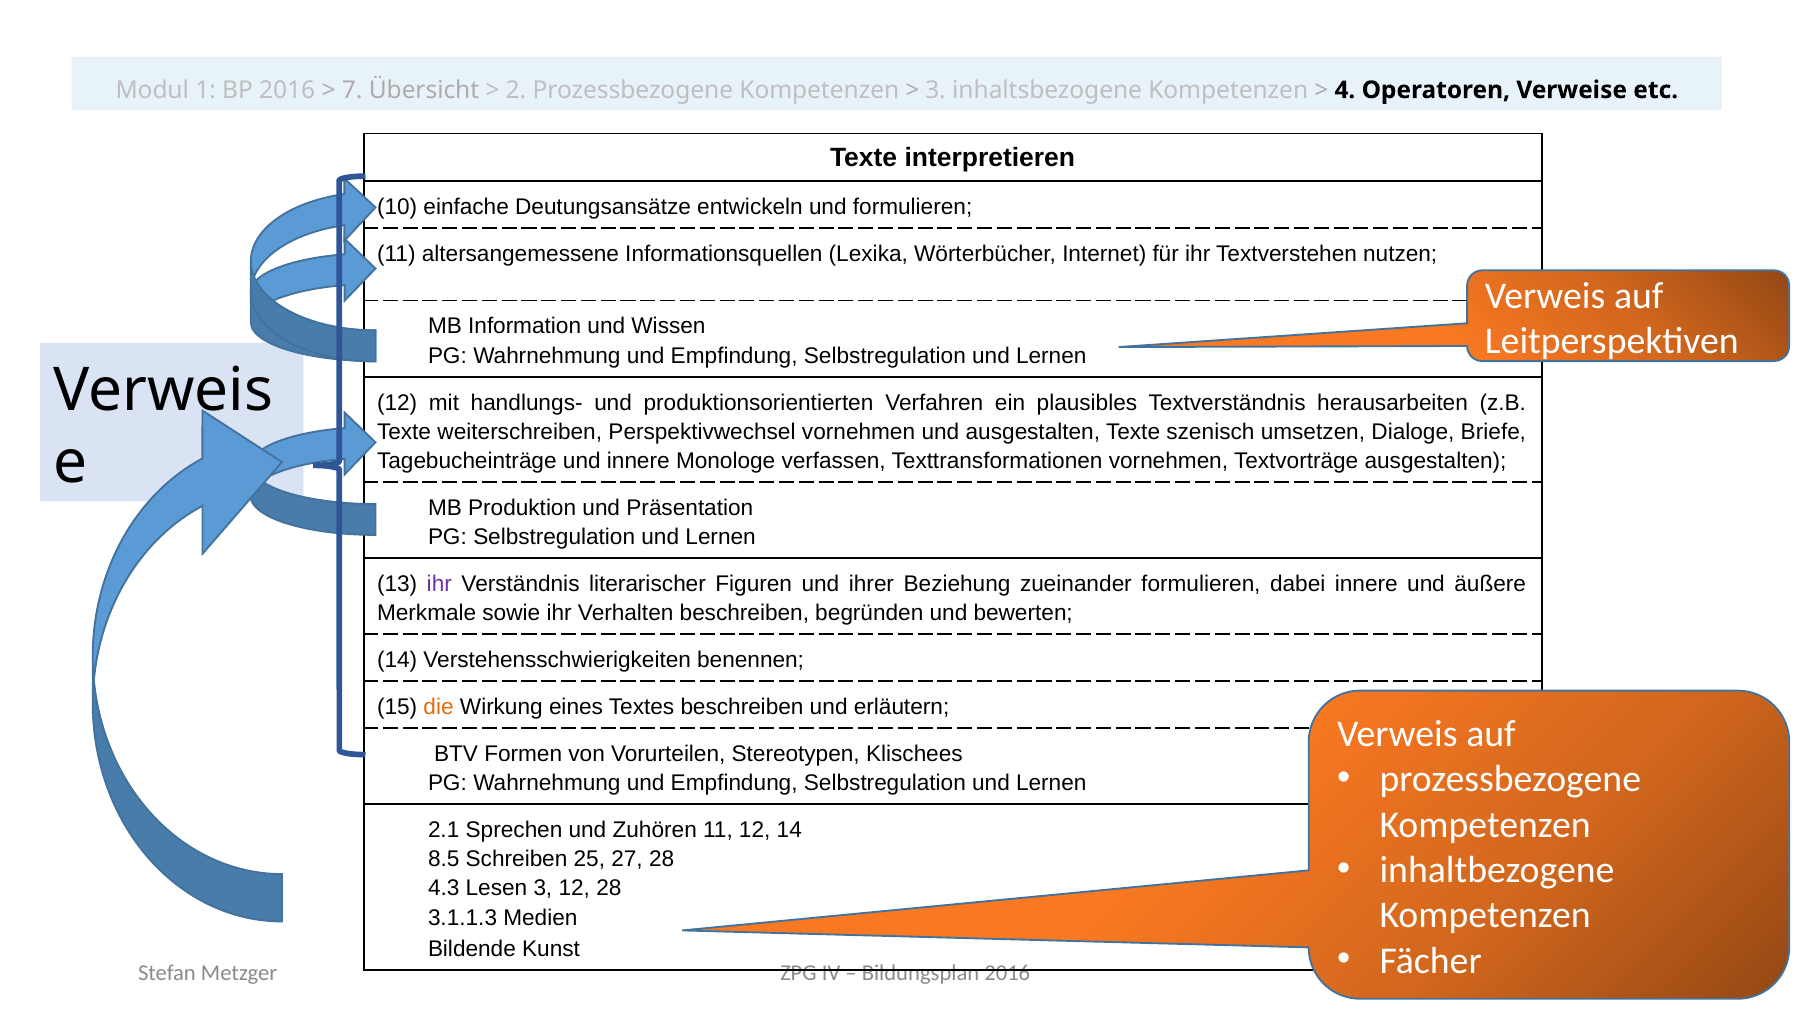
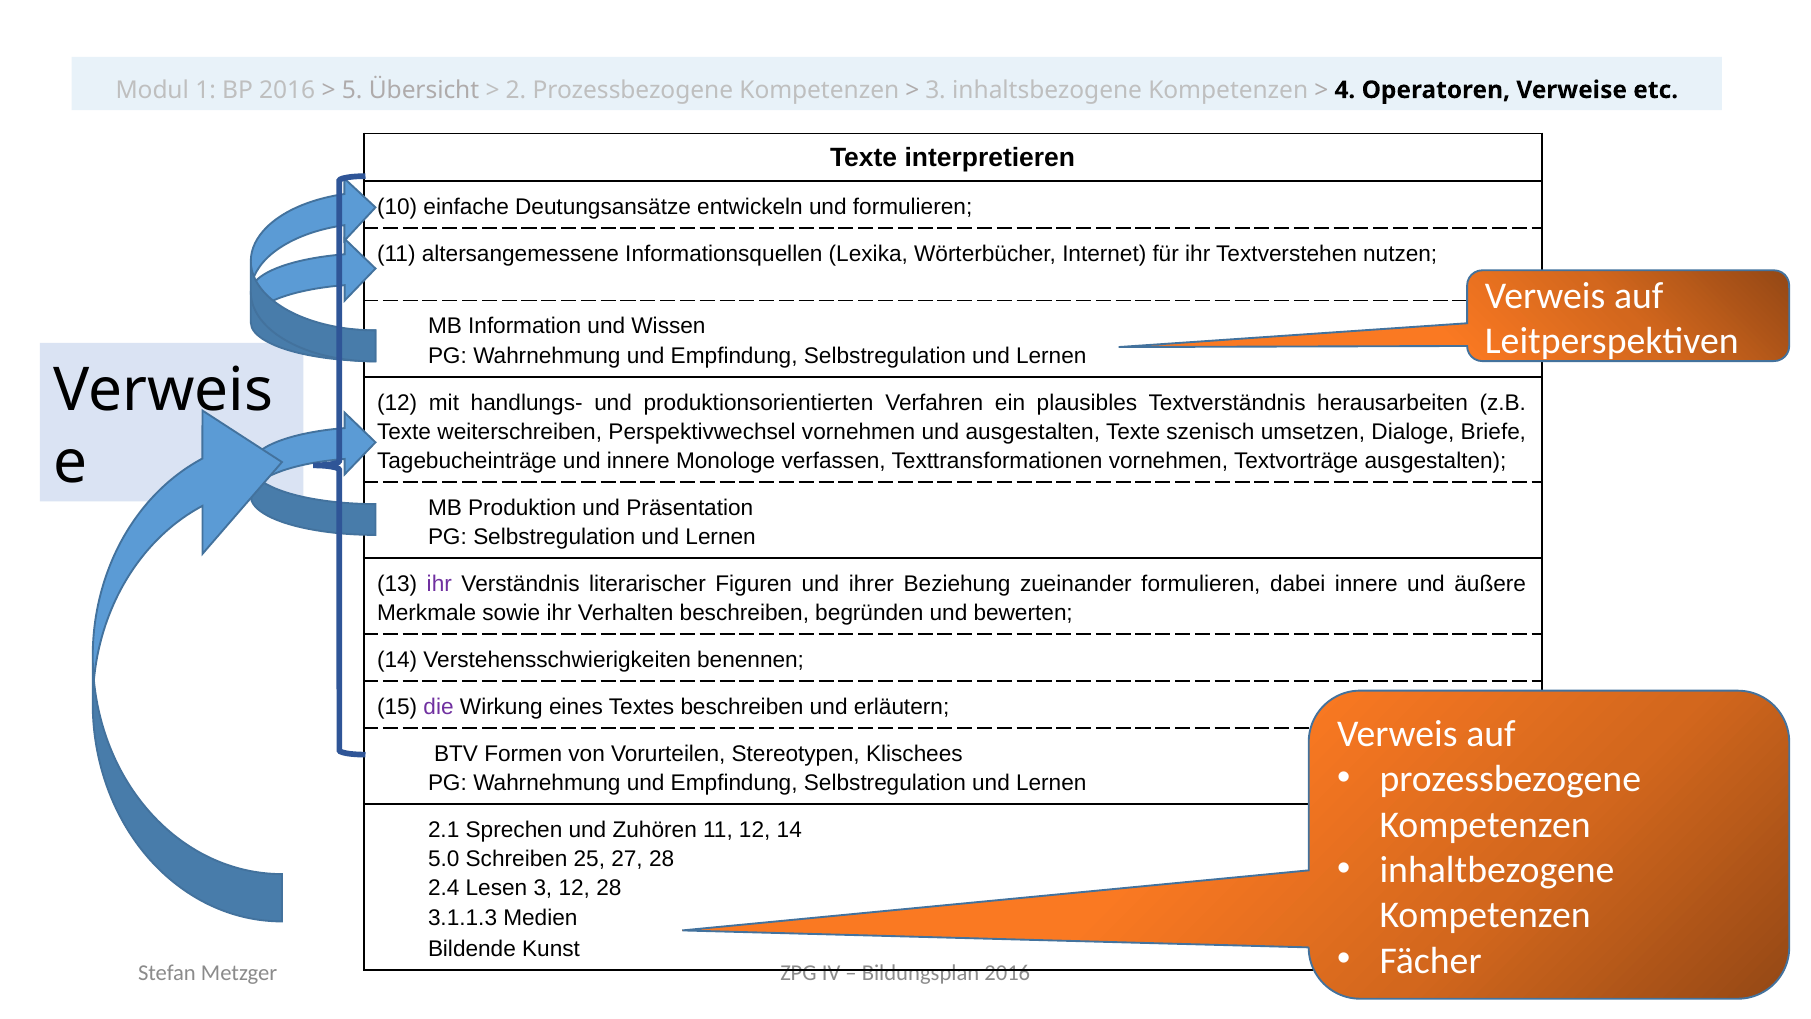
7: 7 -> 5
die colour: orange -> purple
8.5: 8.5 -> 5.0
4.3: 4.3 -> 2.4
